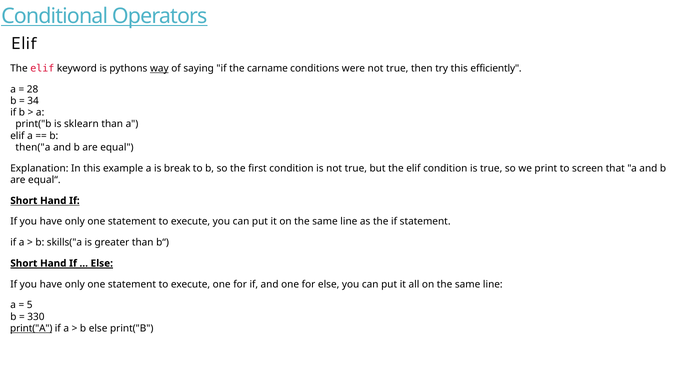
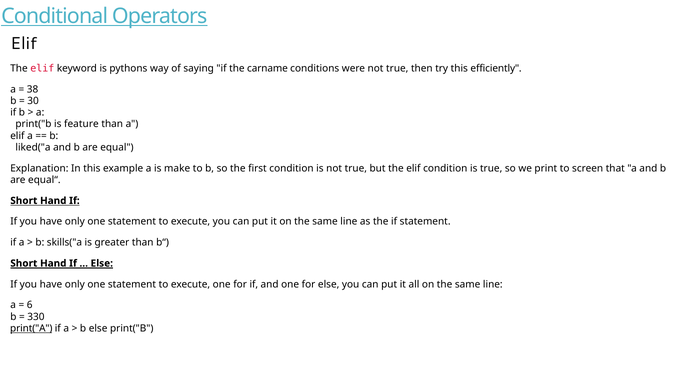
way underline: present -> none
28: 28 -> 38
34: 34 -> 30
sklearn: sklearn -> feature
then("a: then("a -> liked("a
break: break -> make
5: 5 -> 6
